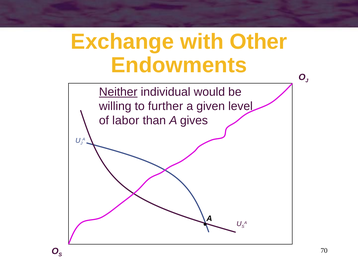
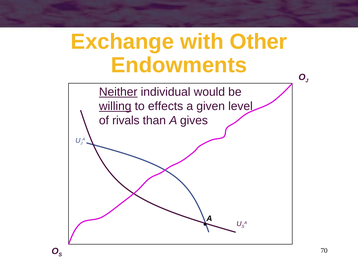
willing underline: none -> present
further: further -> effects
labor: labor -> rivals
